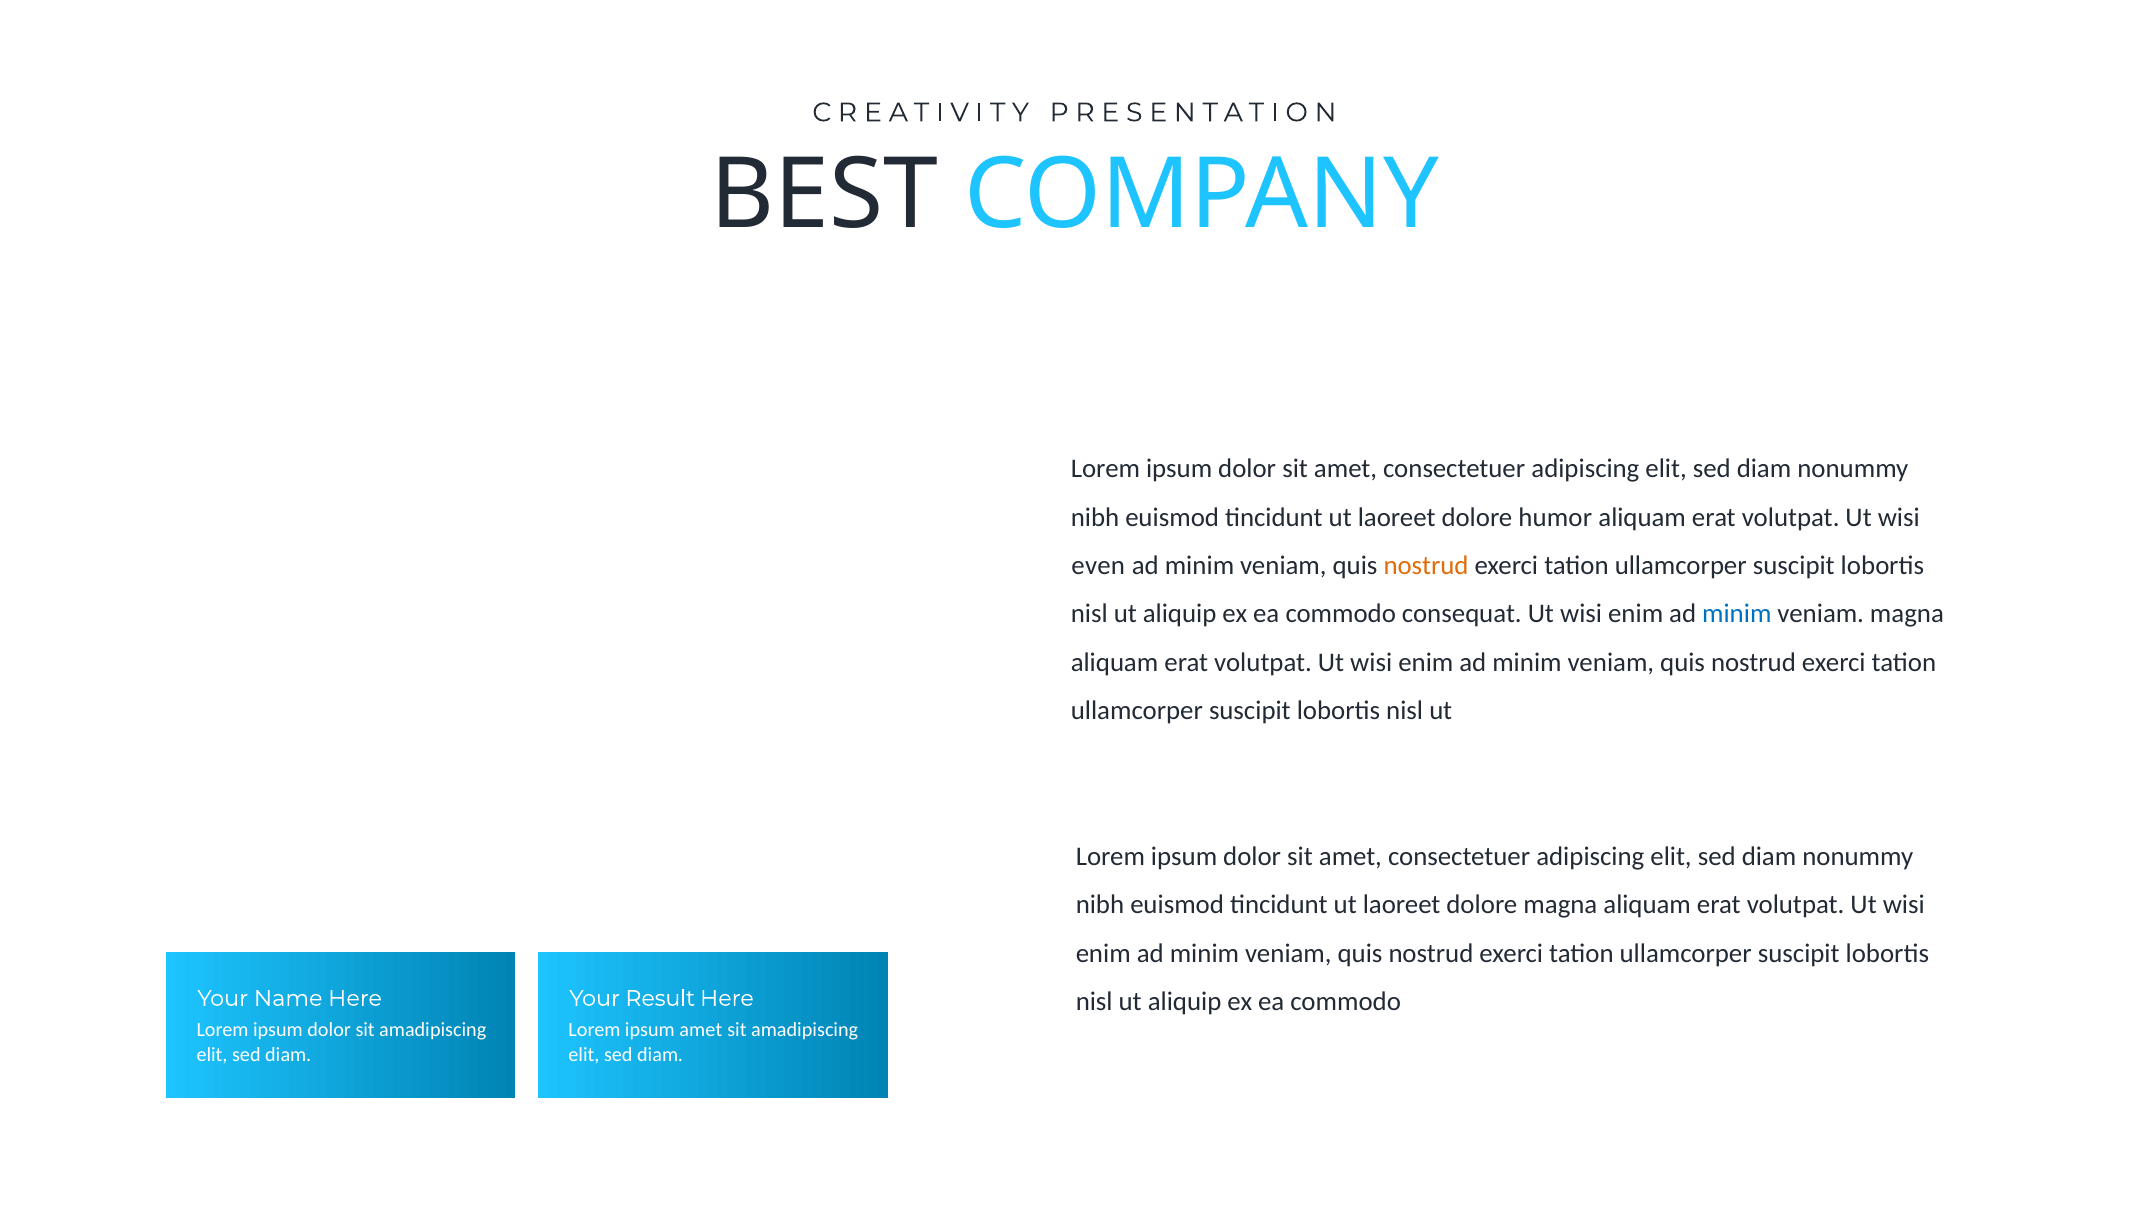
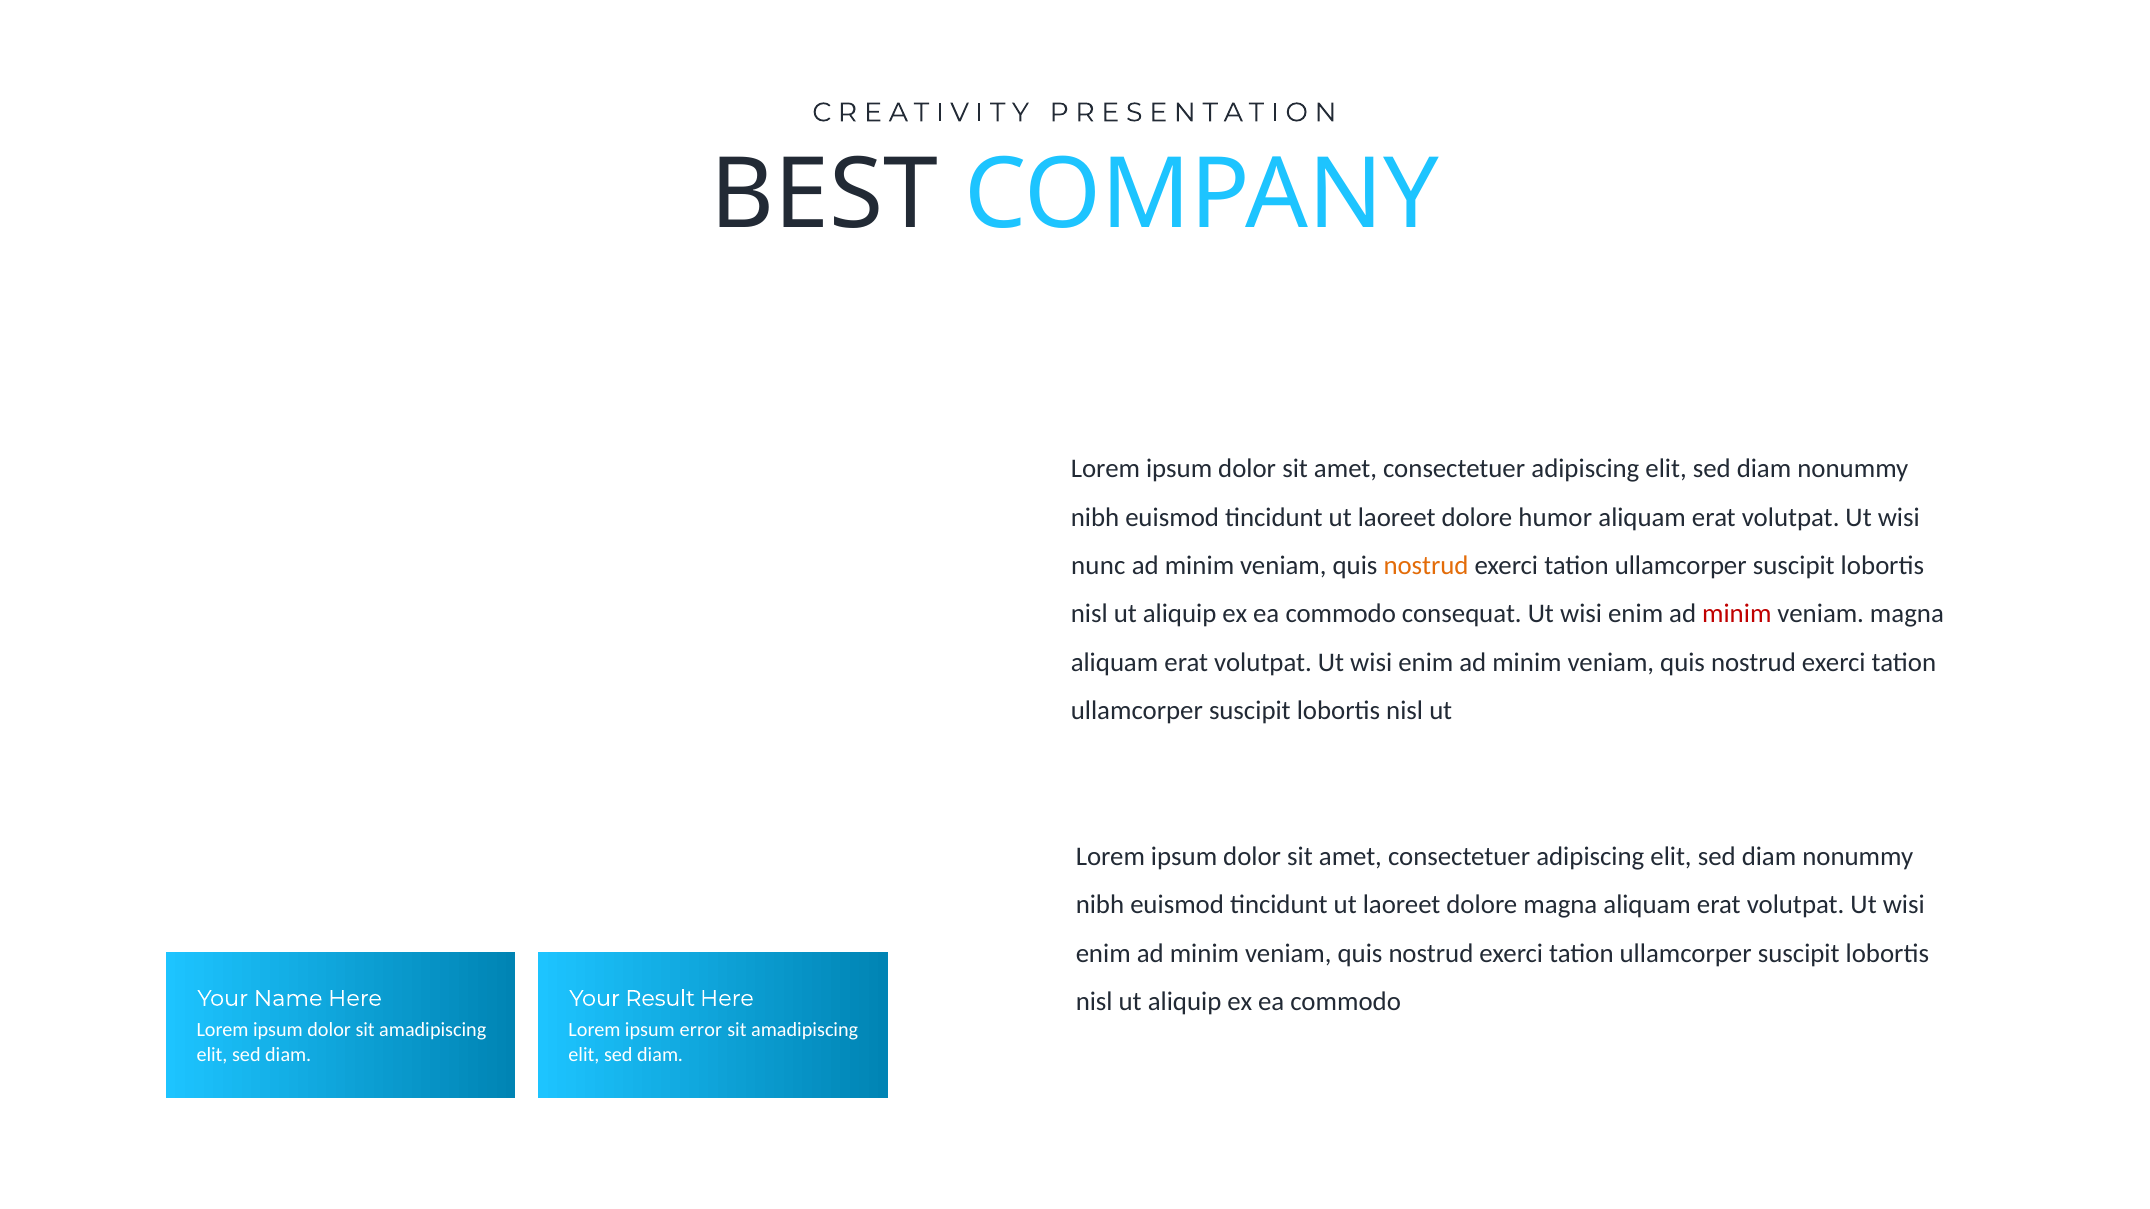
even: even -> nunc
minim at (1737, 614) colour: blue -> red
ipsum amet: amet -> error
